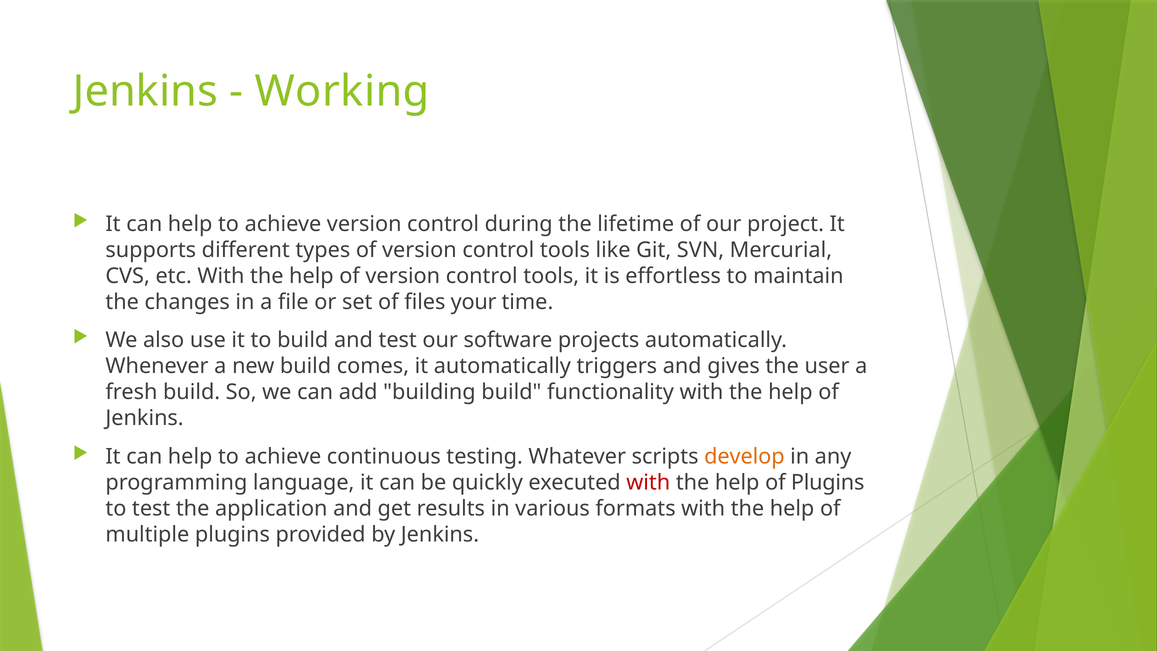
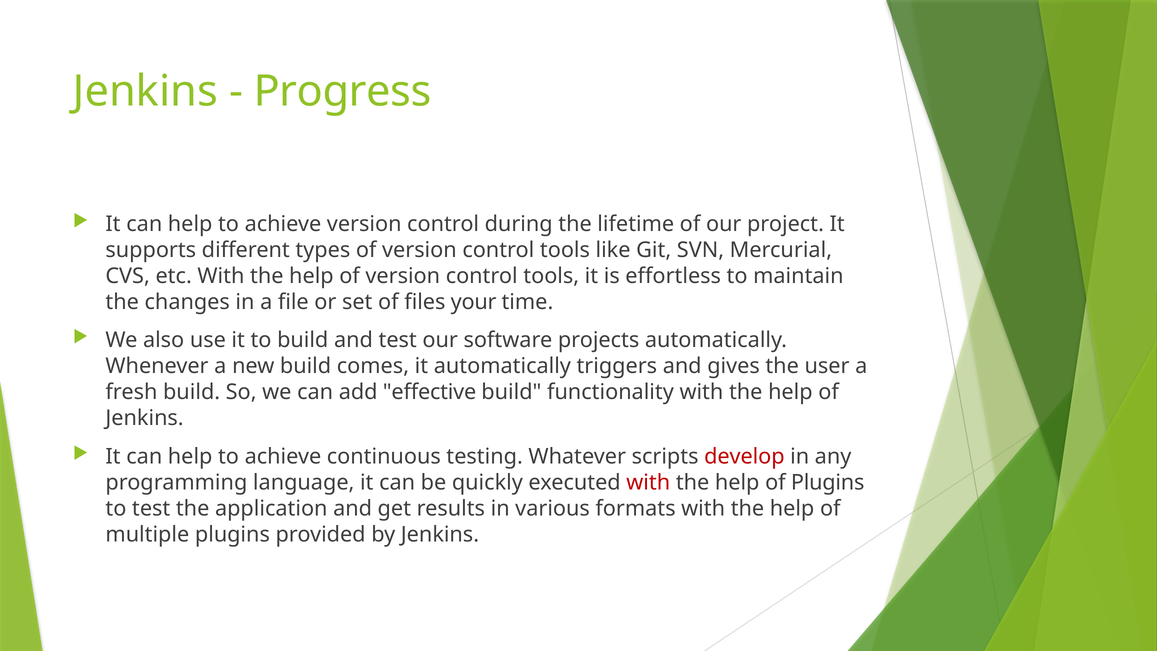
Working: Working -> Progress
building: building -> effective
develop colour: orange -> red
